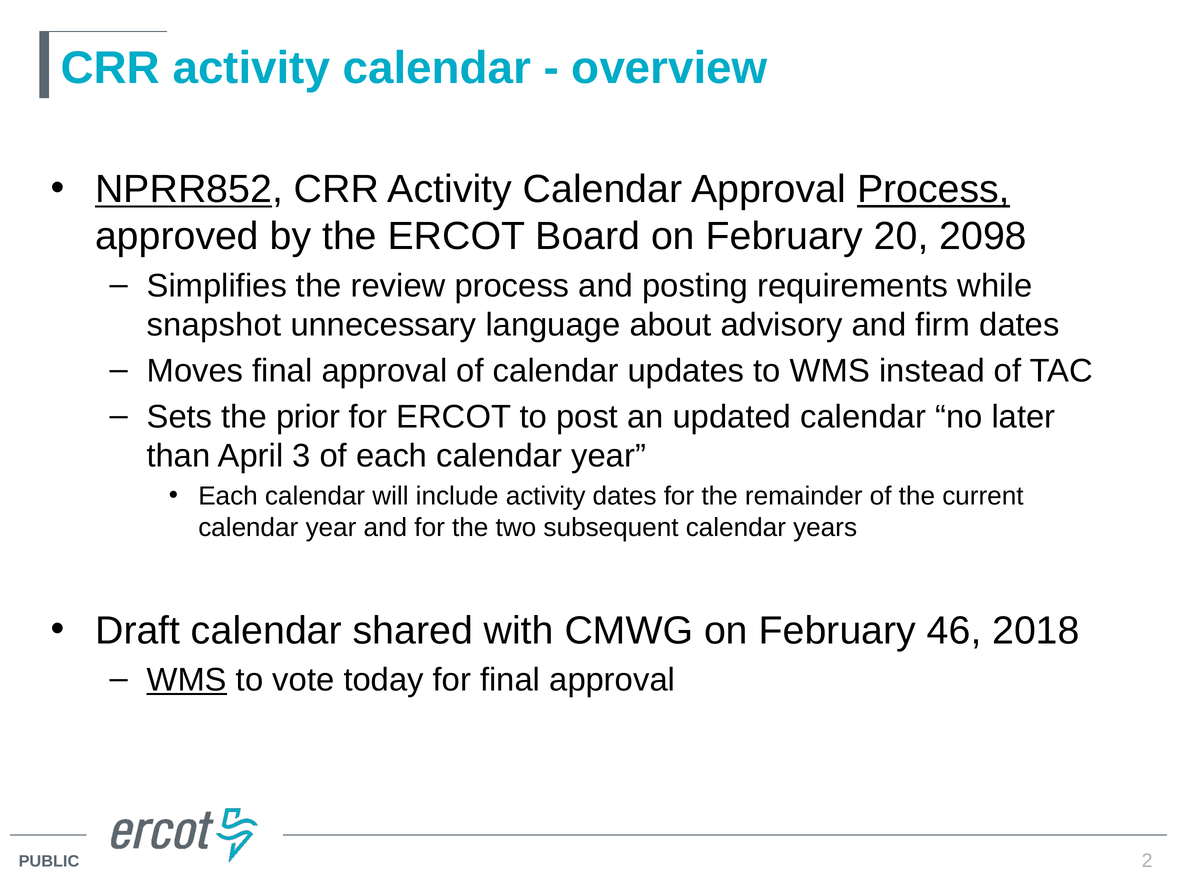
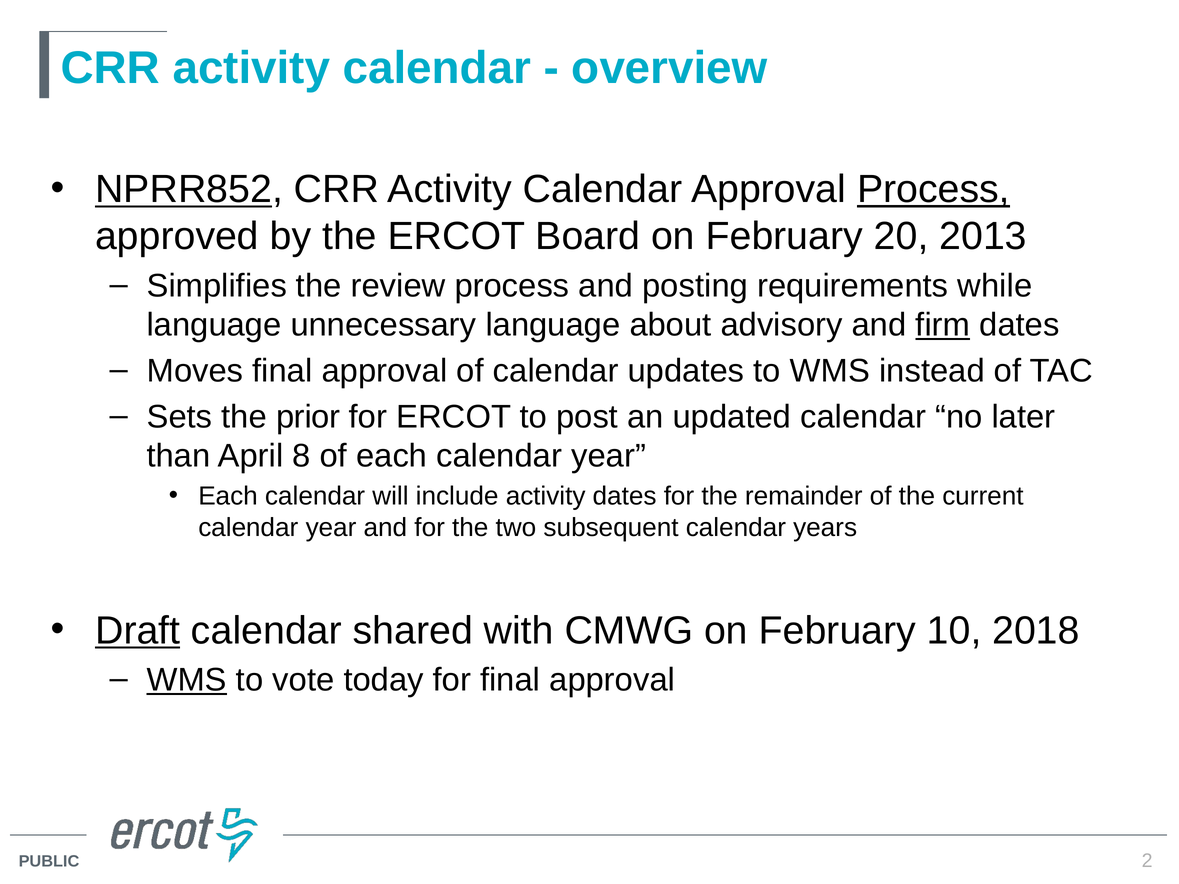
2098: 2098 -> 2013
snapshot at (214, 325): snapshot -> language
firm underline: none -> present
3: 3 -> 8
Draft underline: none -> present
46: 46 -> 10
